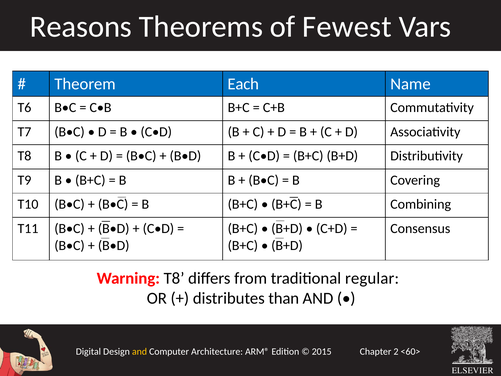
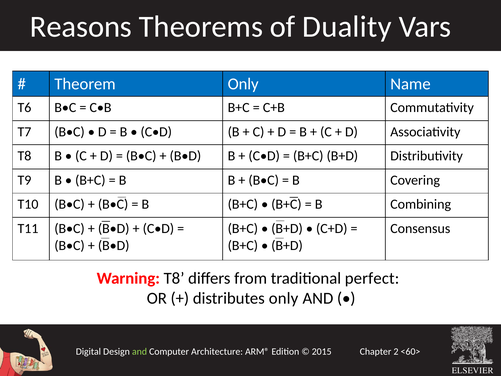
Fewest: Fewest -> Duality
Theorem Each: Each -> Only
regular: regular -> perfect
distributes than: than -> only
and at (139, 351) colour: yellow -> light green
